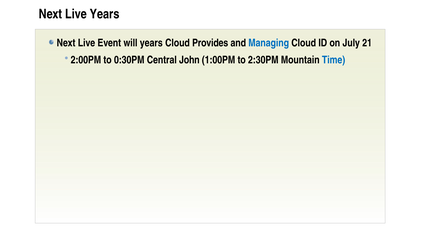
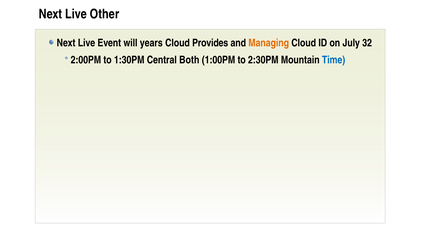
Live Years: Years -> Other
Managing colour: blue -> orange
21: 21 -> 32
0:30PM: 0:30PM -> 1:30PM
John: John -> Both
